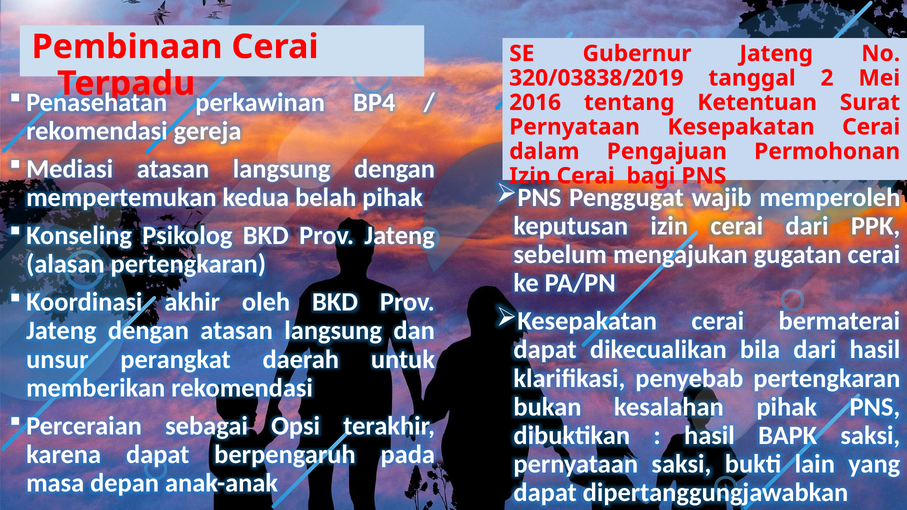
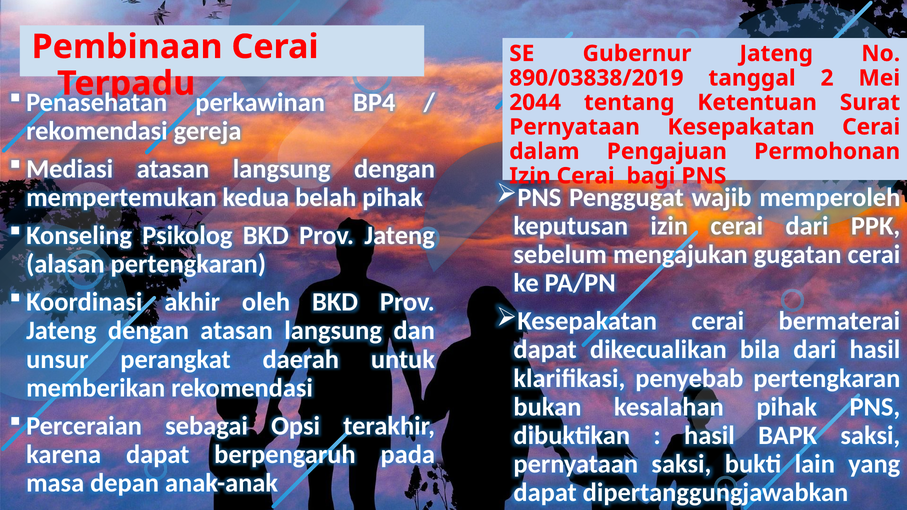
320/03838/2019: 320/03838/2019 -> 890/03838/2019
2016: 2016 -> 2044
